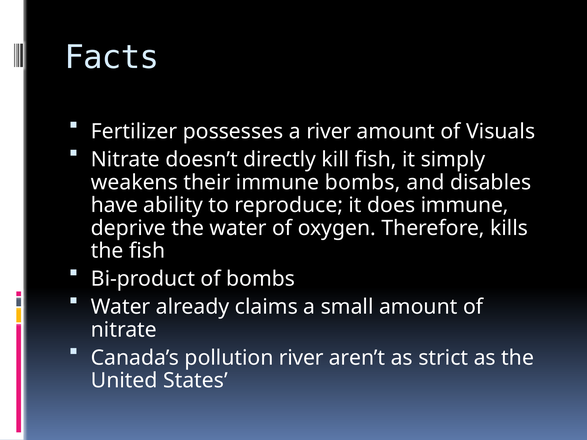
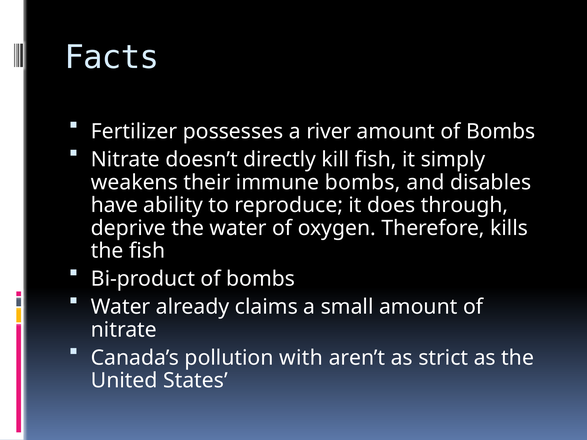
amount of Visuals: Visuals -> Bombs
does immune: immune -> through
pollution river: river -> with
